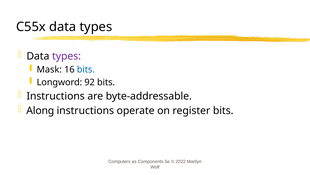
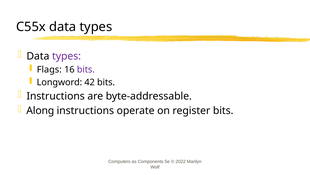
Mask: Mask -> Flags
bits at (86, 69) colour: blue -> purple
92: 92 -> 42
